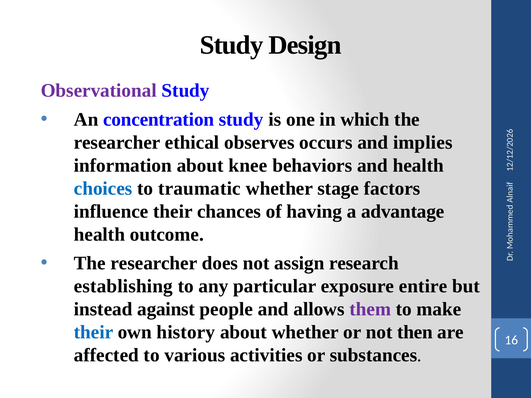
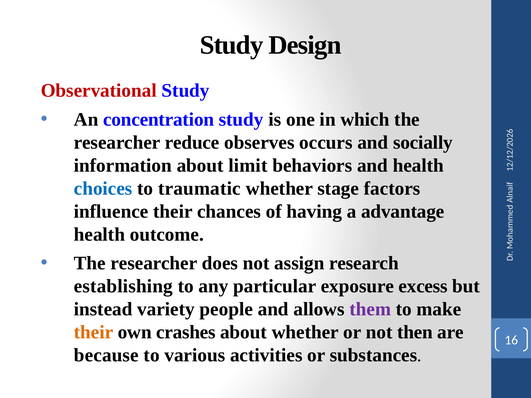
Observational colour: purple -> red
ethical: ethical -> reduce
implies: implies -> socially
knee: knee -> limit
entire: entire -> excess
against: against -> variety
their at (94, 332) colour: blue -> orange
history: history -> crashes
affected: affected -> because
